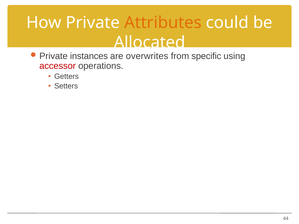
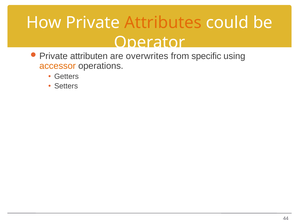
Allocated: Allocated -> Operator
instances: instances -> attributen
accessor colour: red -> orange
